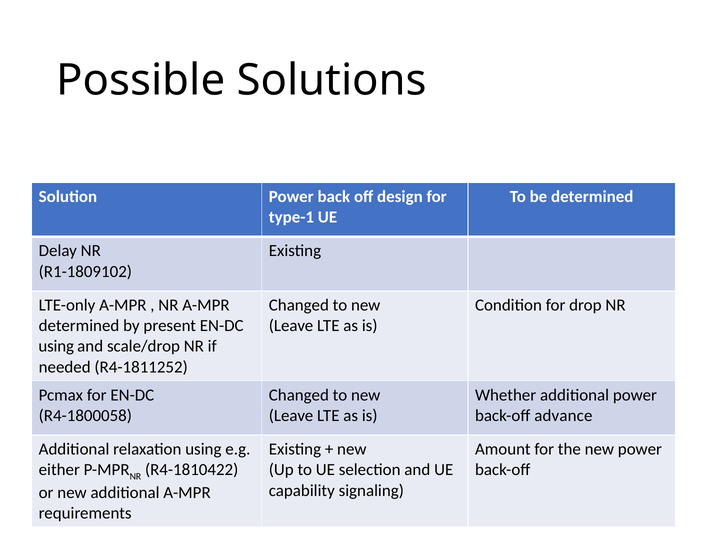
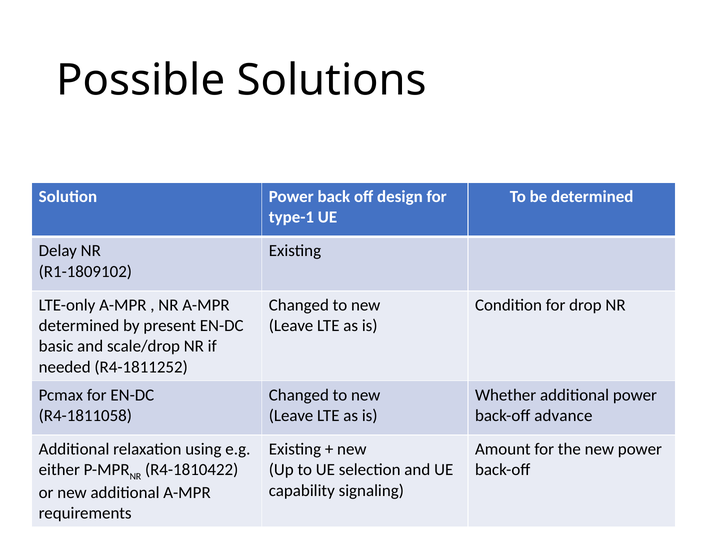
using at (56, 346): using -> basic
R4-1800058: R4-1800058 -> R4-1811058
